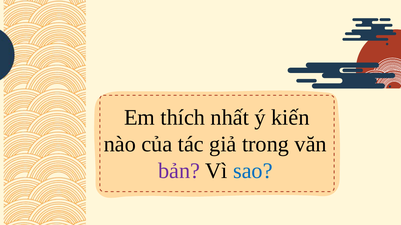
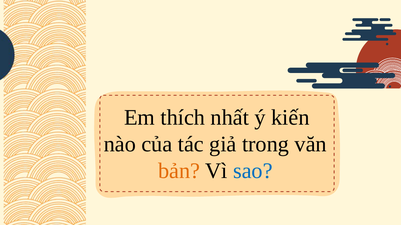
bản colour: purple -> orange
